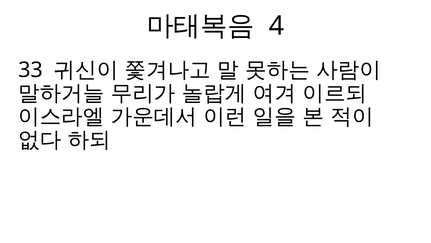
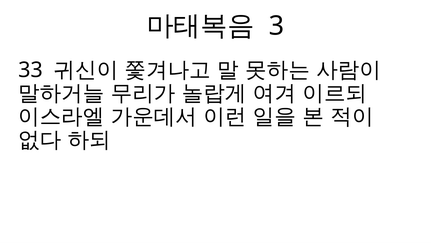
4: 4 -> 3
